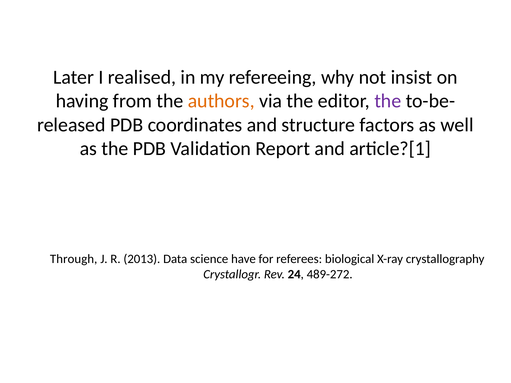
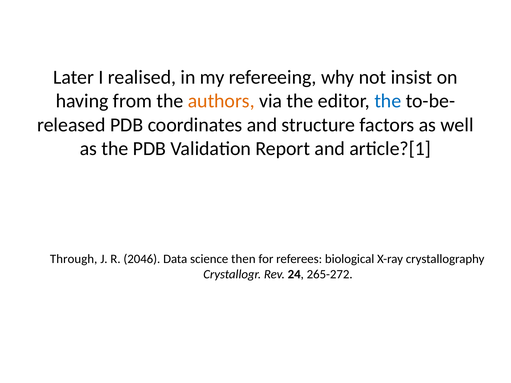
the at (388, 101) colour: purple -> blue
2013: 2013 -> 2046
have: have -> then
489-272: 489-272 -> 265-272
